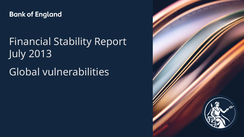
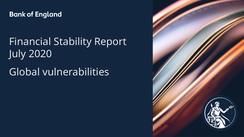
2013: 2013 -> 2020
